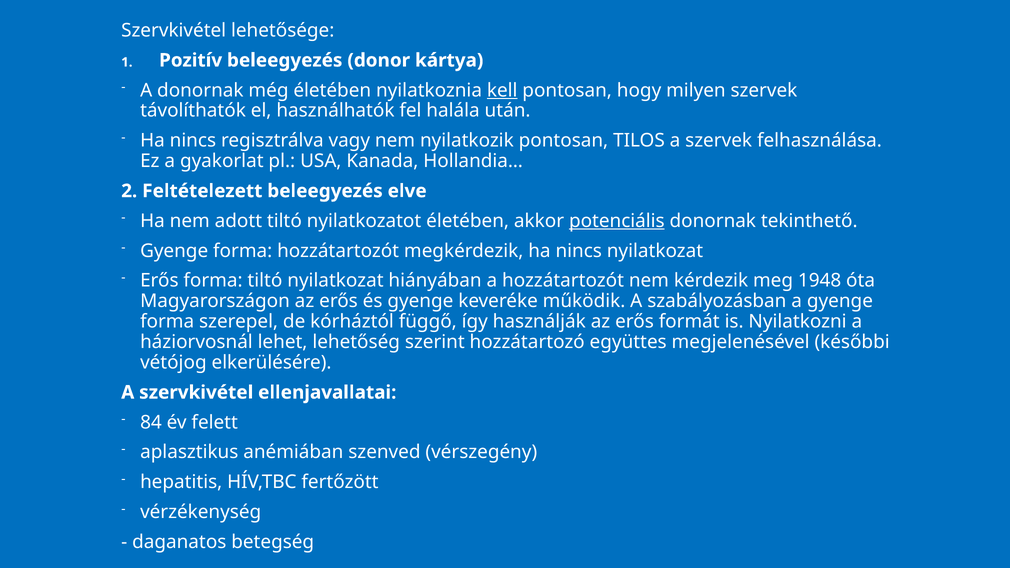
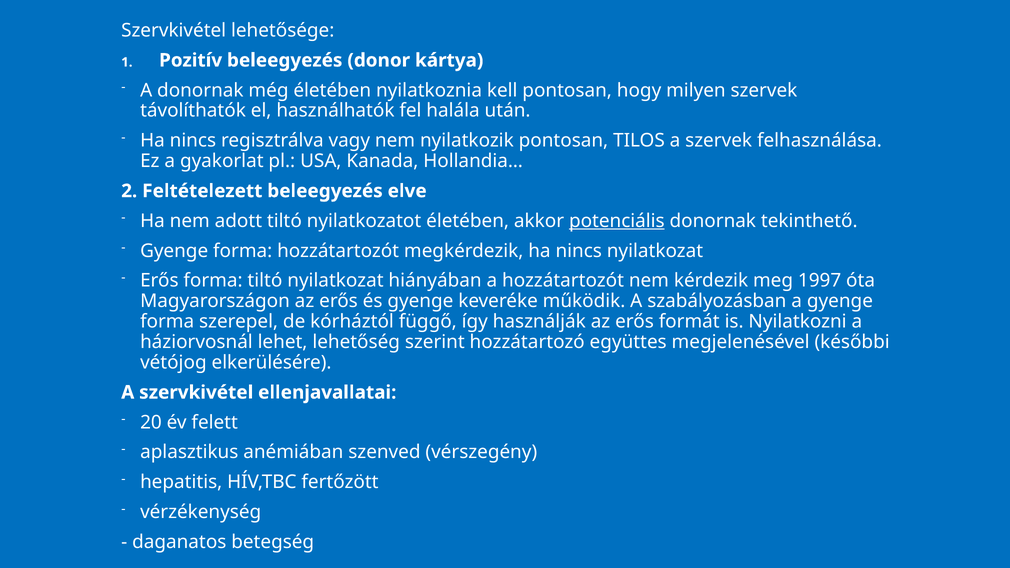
kell underline: present -> none
1948: 1948 -> 1997
84: 84 -> 20
